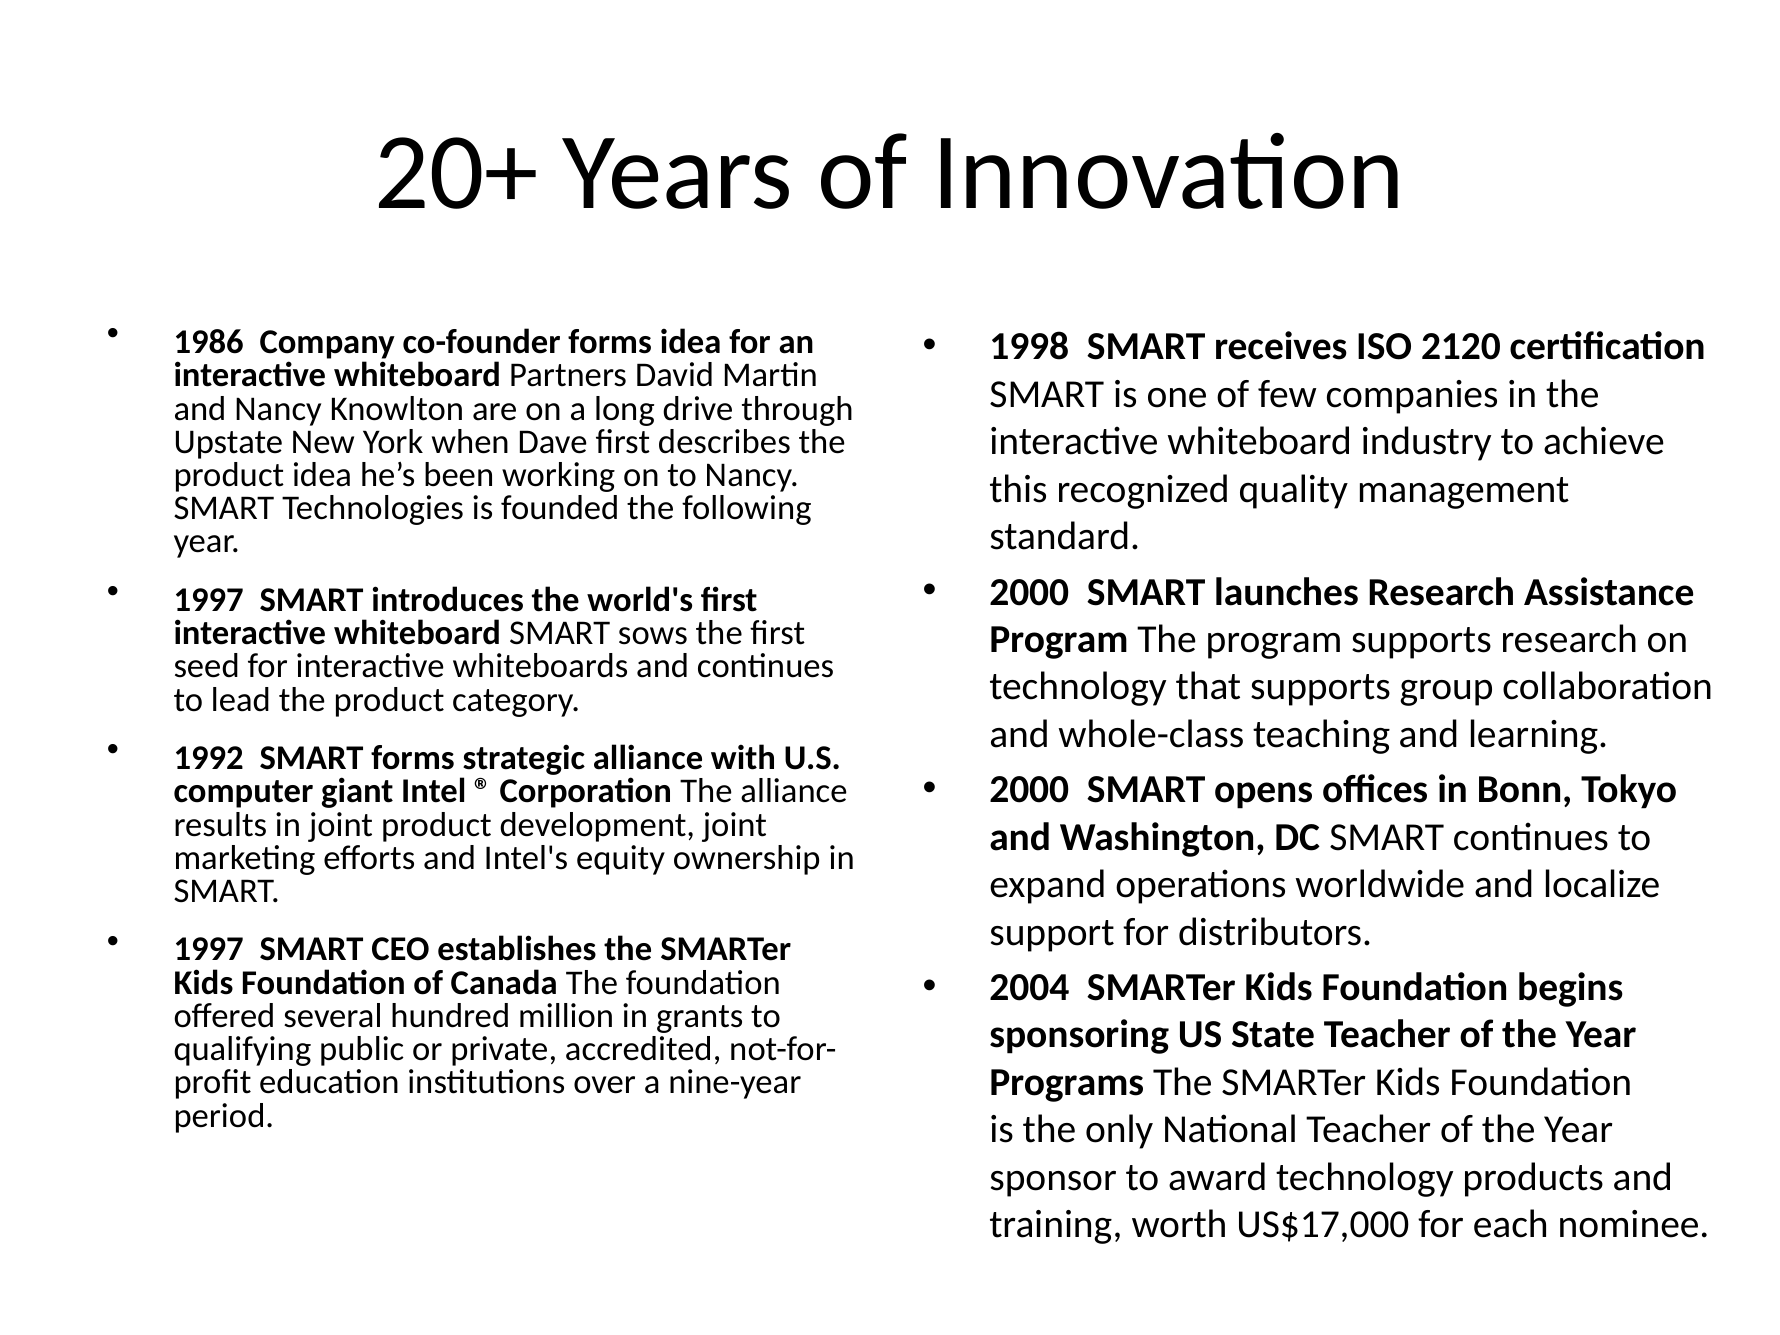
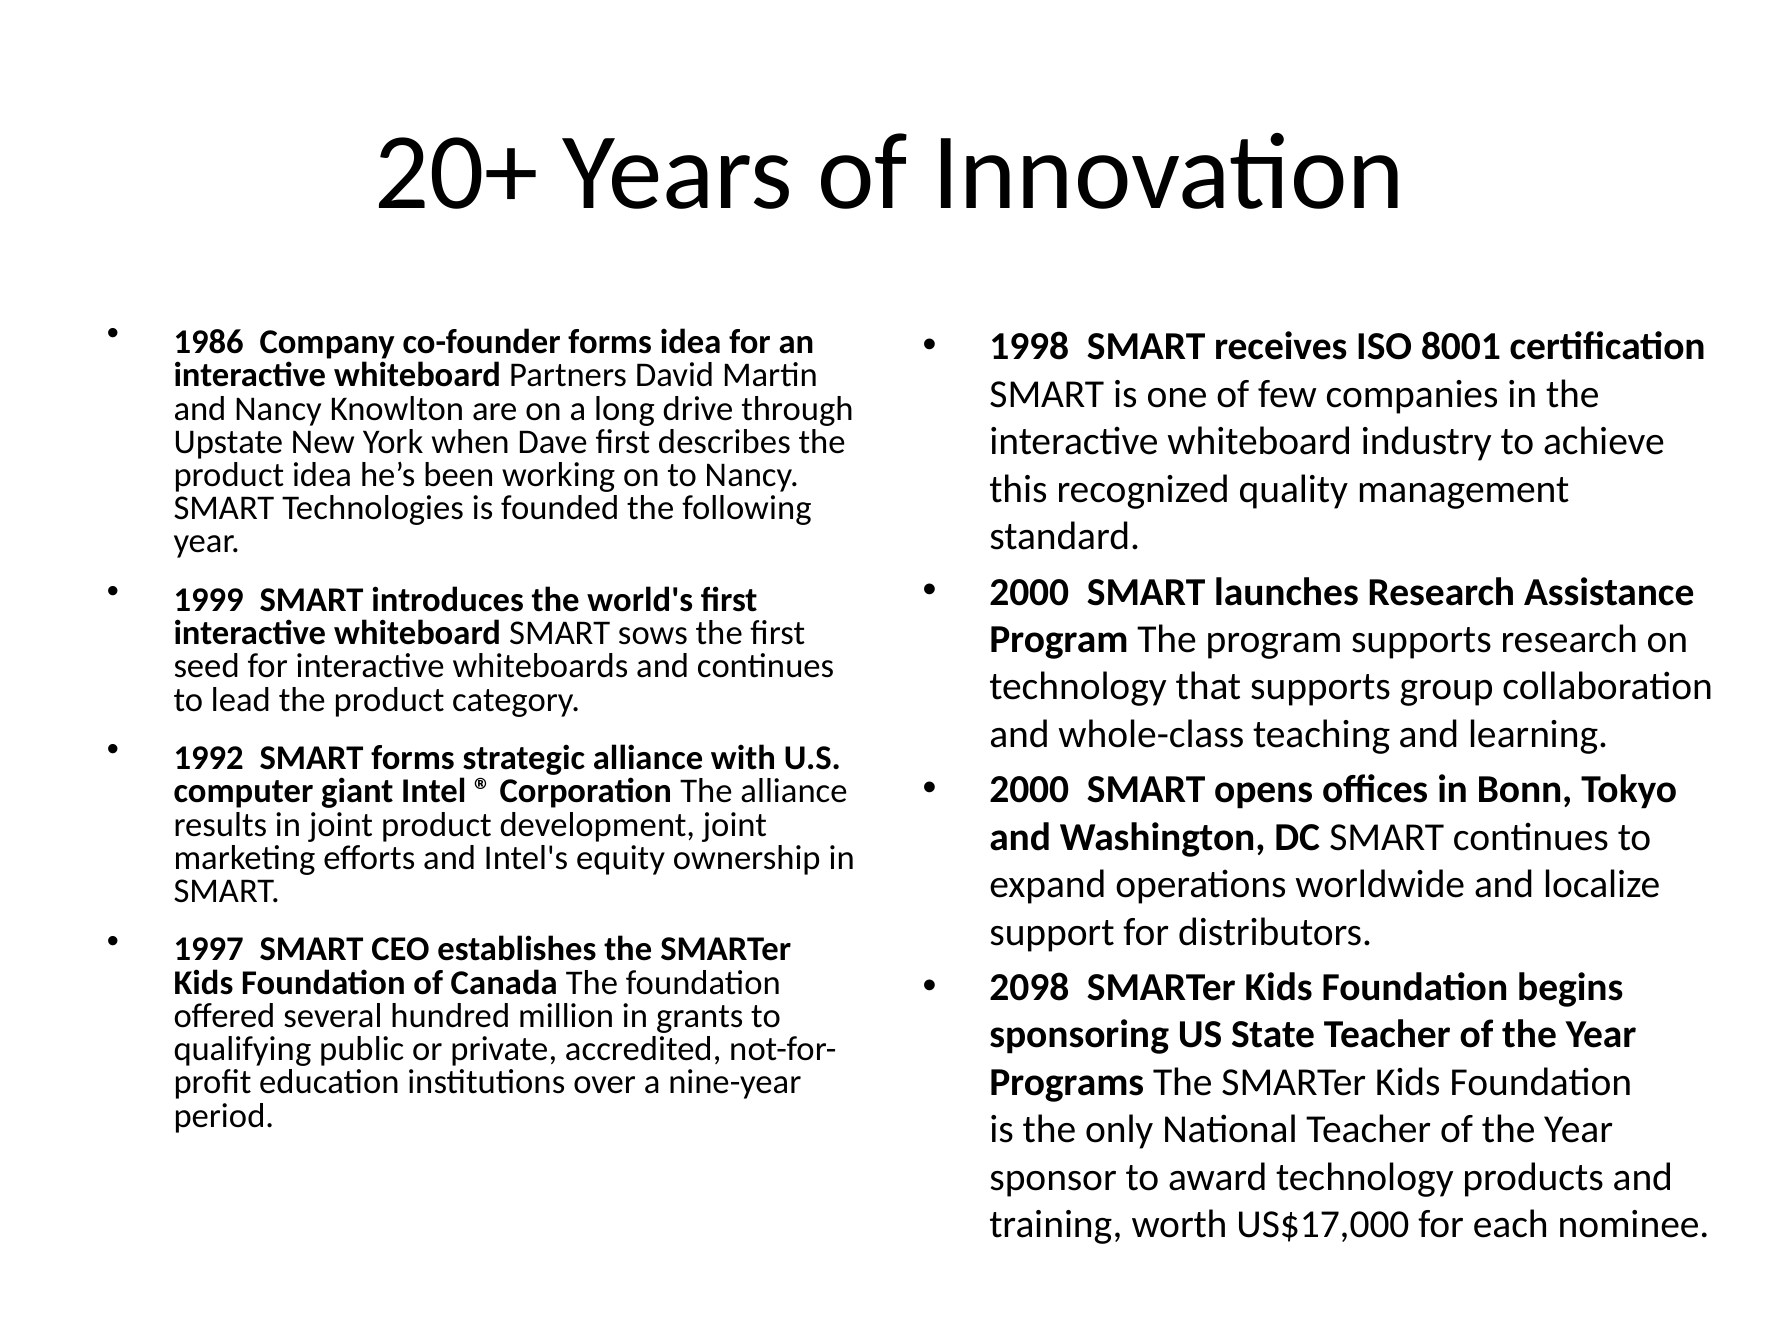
2120: 2120 -> 8001
1997 at (209, 600): 1997 -> 1999
2004: 2004 -> 2098
